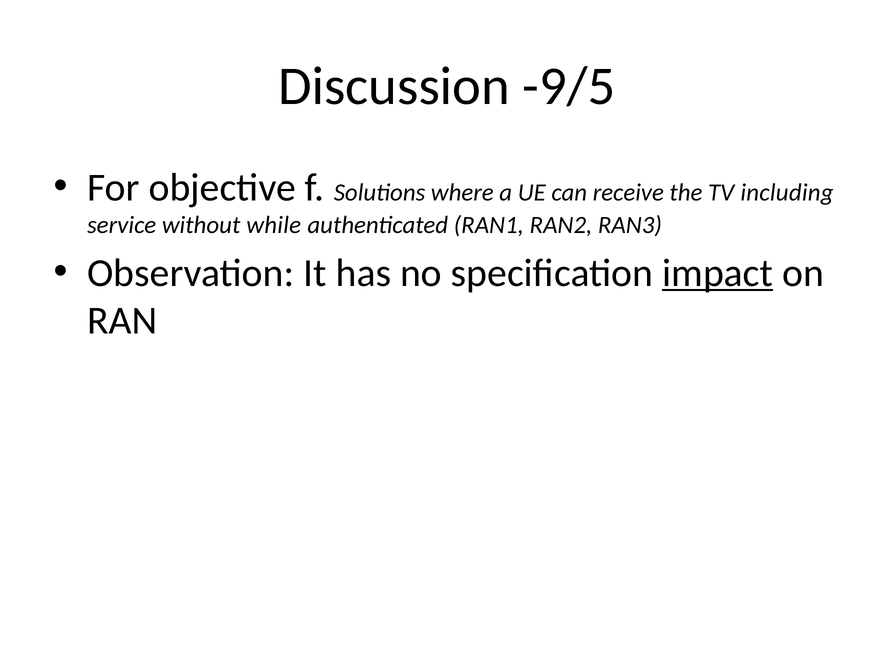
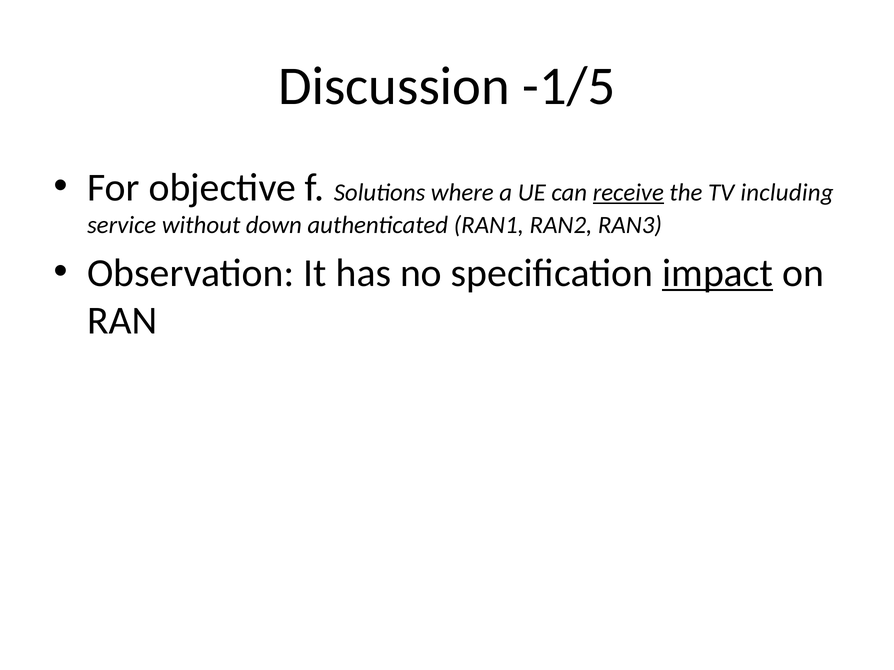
-9/5: -9/5 -> -1/5
receive underline: none -> present
while: while -> down
